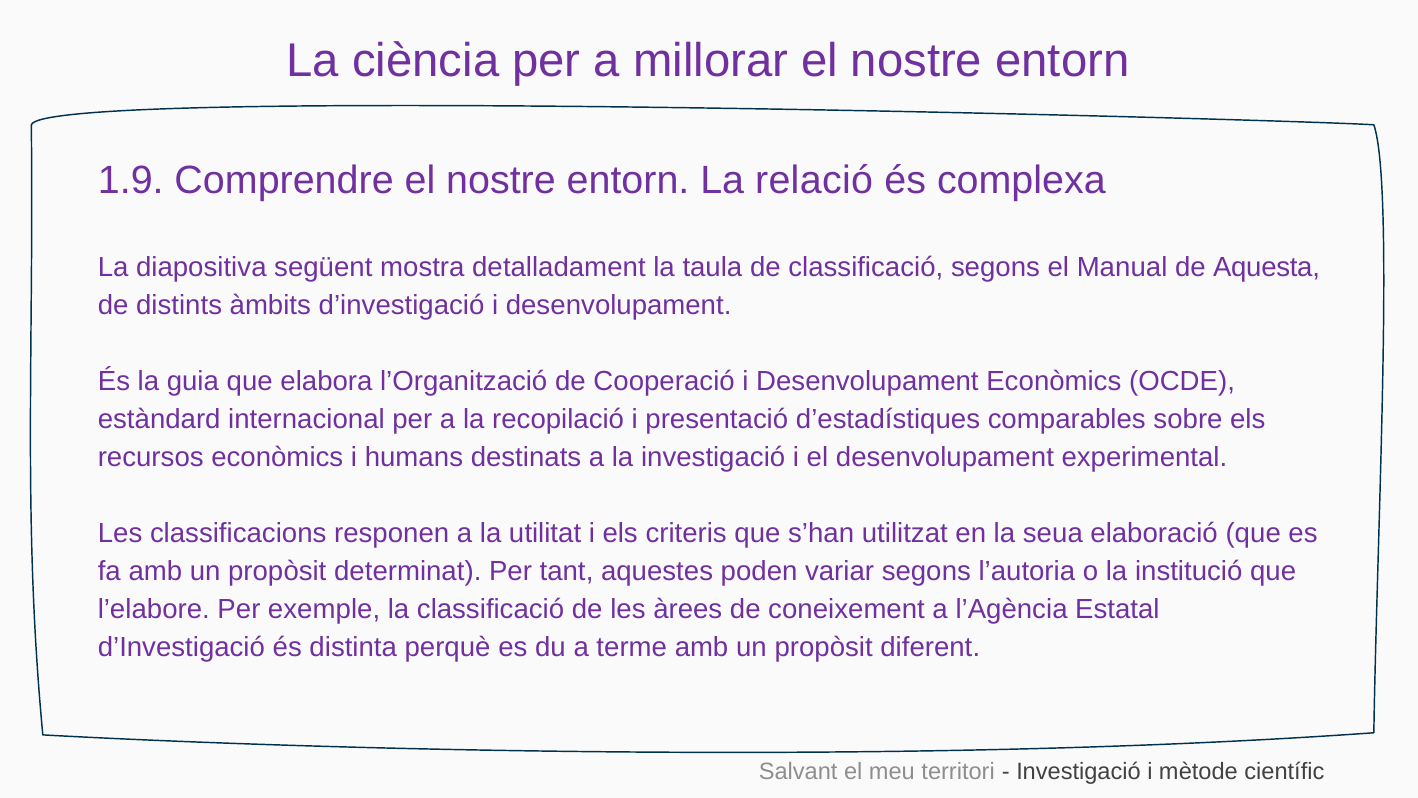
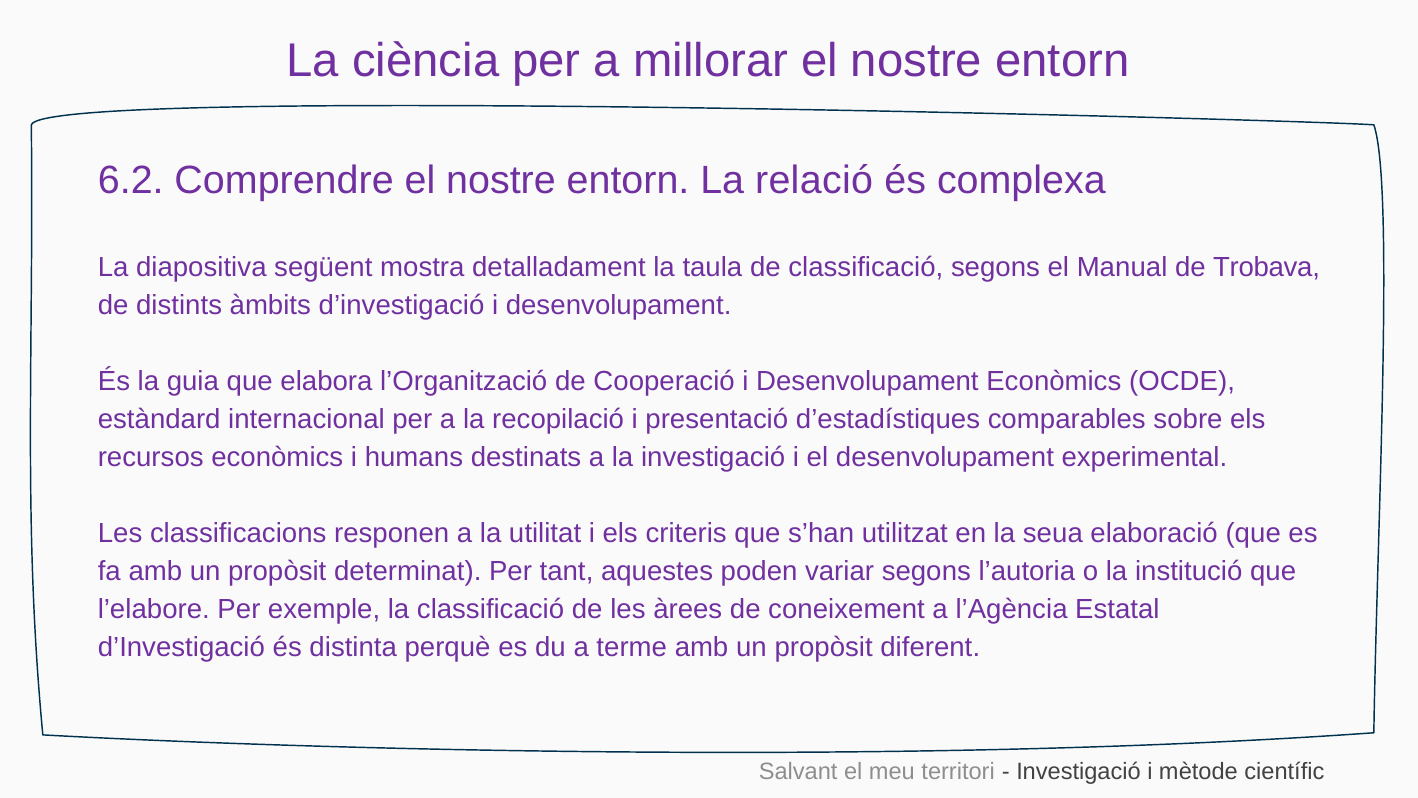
1.9: 1.9 -> 6.2
Aquesta: Aquesta -> Trobava
